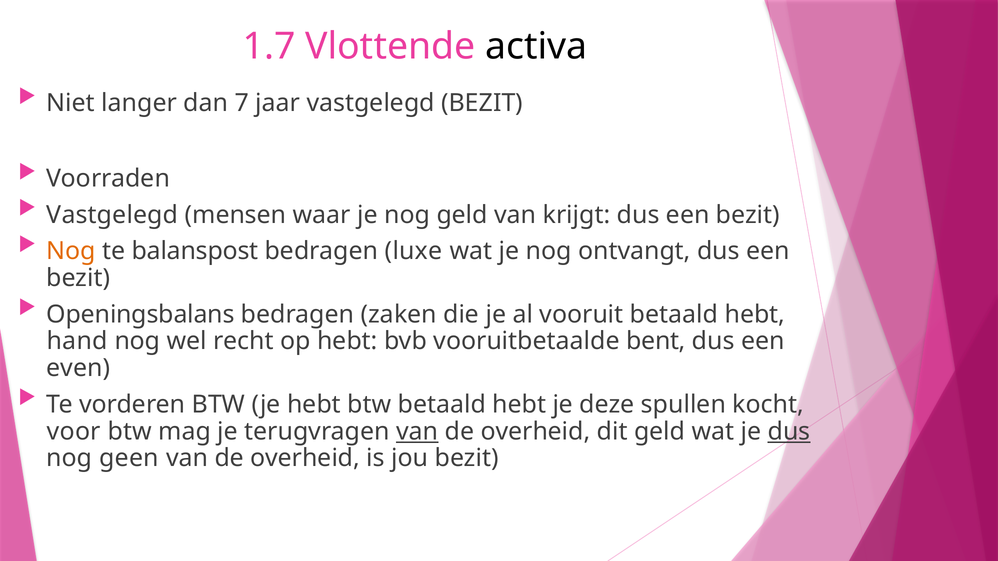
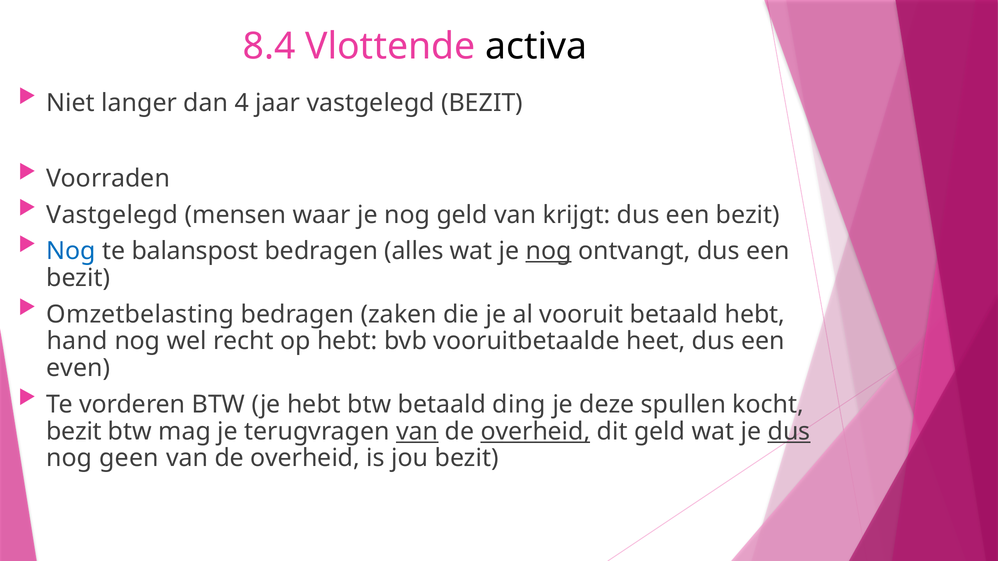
1.7: 1.7 -> 8.4
7: 7 -> 4
Nog at (71, 251) colour: orange -> blue
luxe: luxe -> alles
nog at (549, 251) underline: none -> present
Openingsbalans: Openingsbalans -> Omzetbelasting
bent: bent -> heet
btw betaald hebt: hebt -> ding
voor at (74, 432): voor -> bezit
overheid at (535, 432) underline: none -> present
